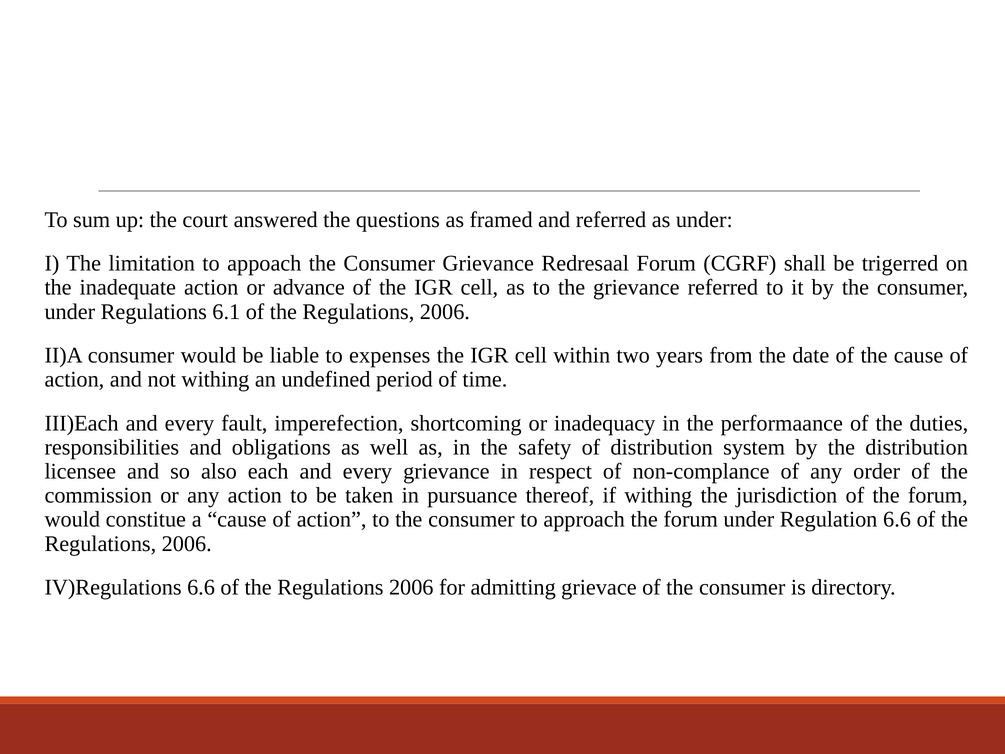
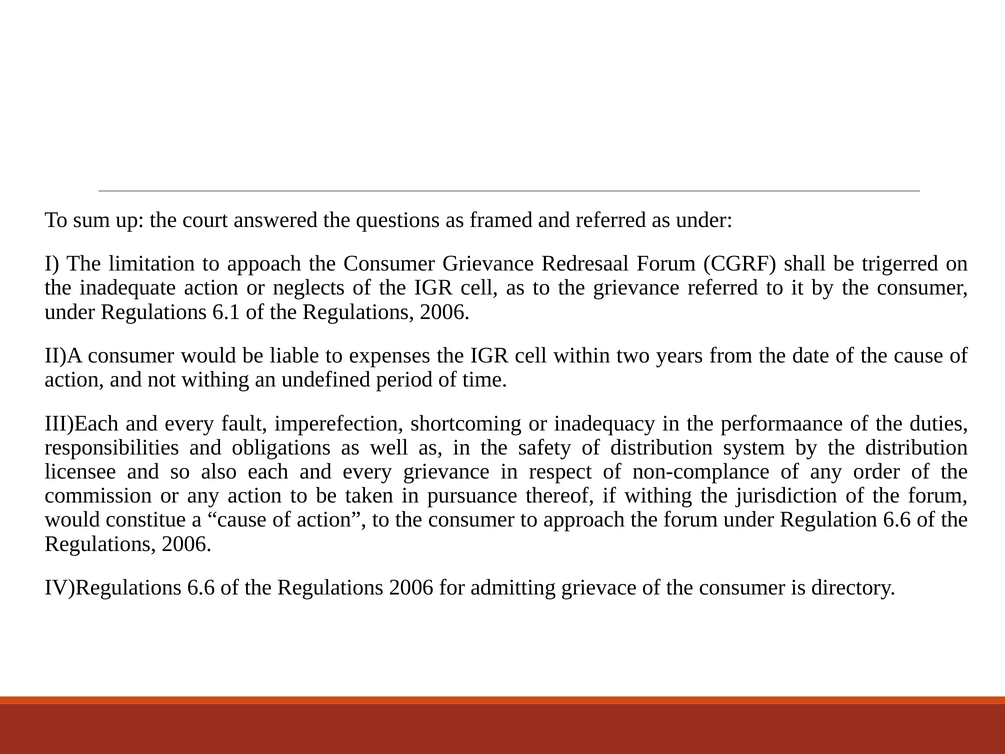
advance: advance -> neglects
